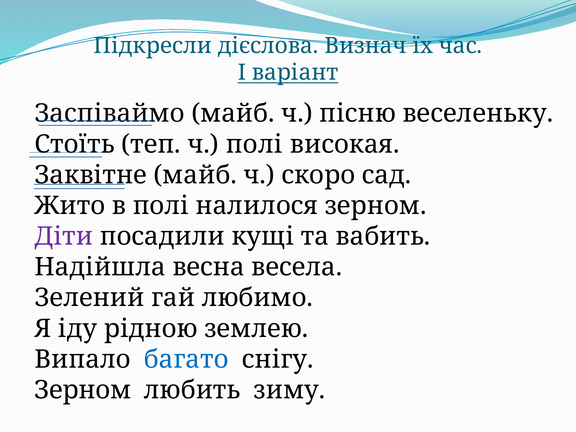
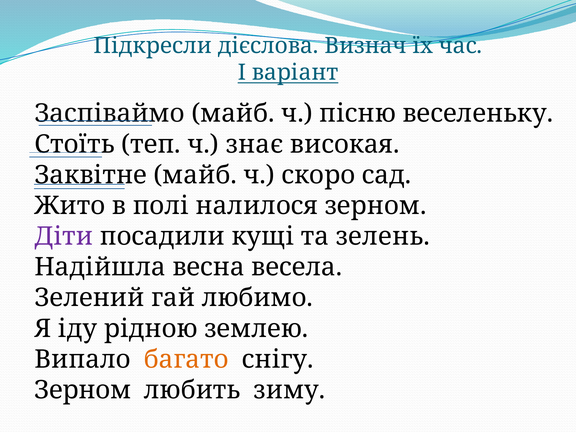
ч полі: полі -> знає
вабить: вабить -> зелень
багато colour: blue -> orange
